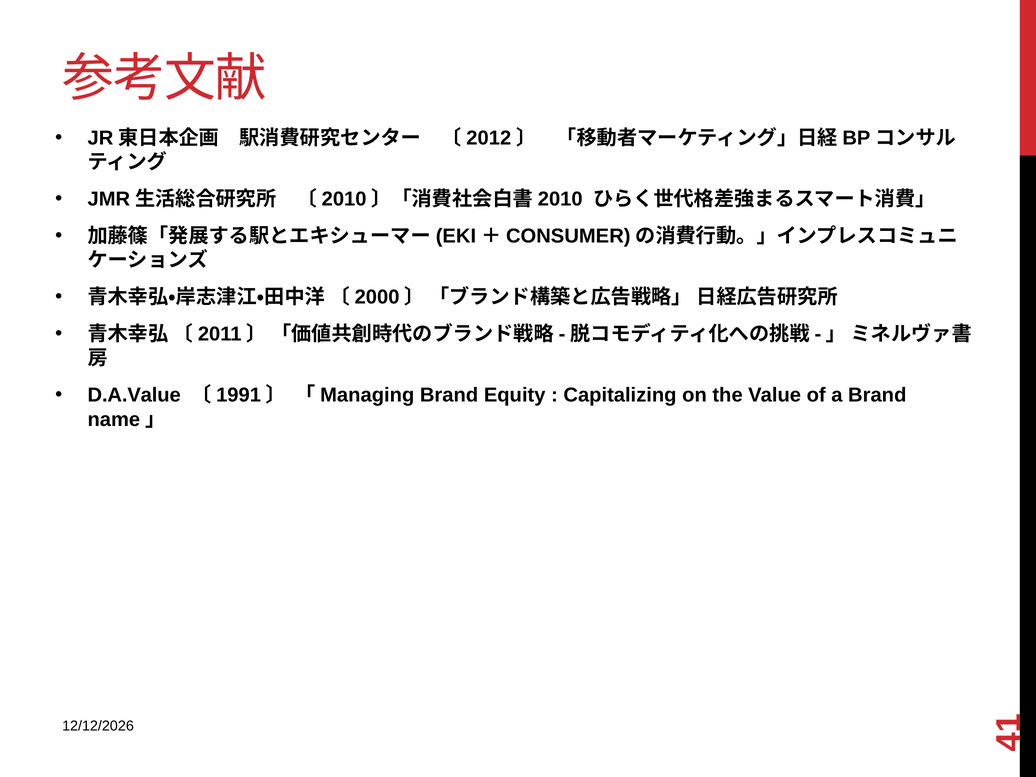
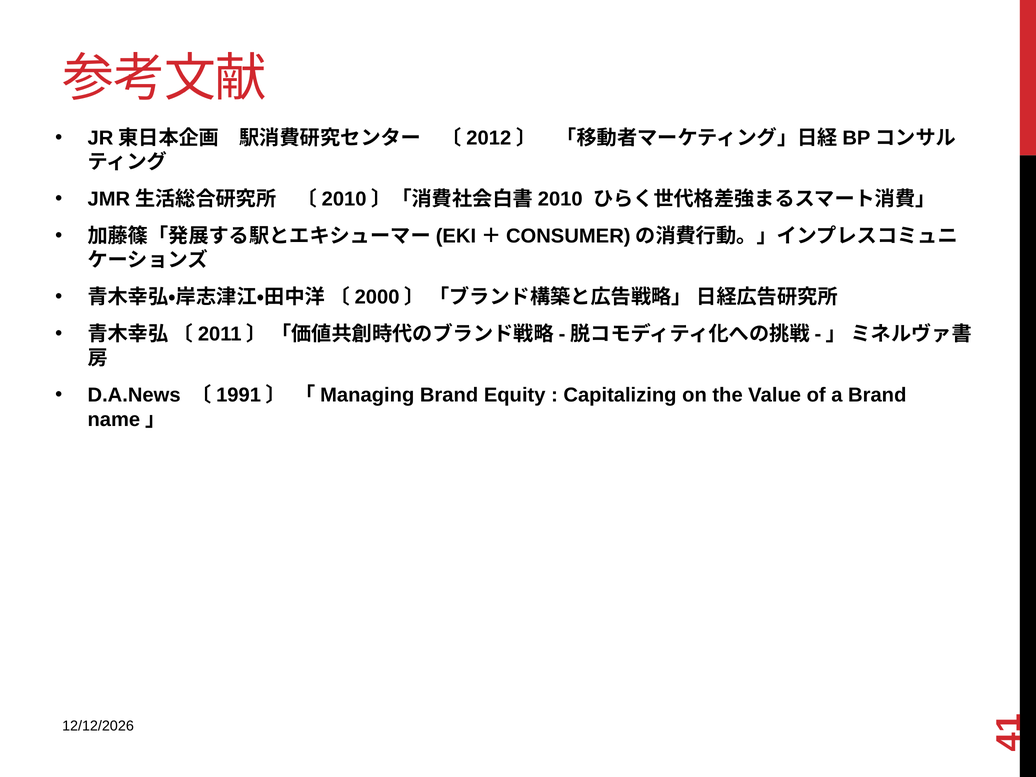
D.A.Value: D.A.Value -> D.A.News
